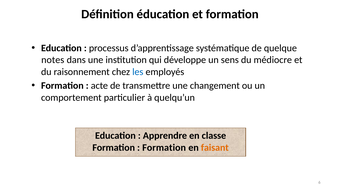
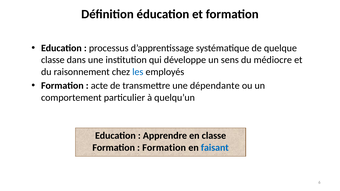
notes at (53, 60): notes -> classe
changement: changement -> dépendante
faisant colour: orange -> blue
